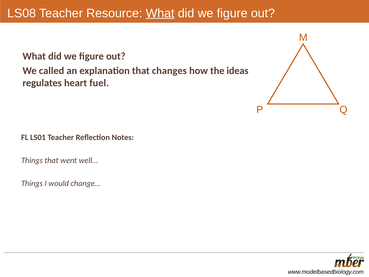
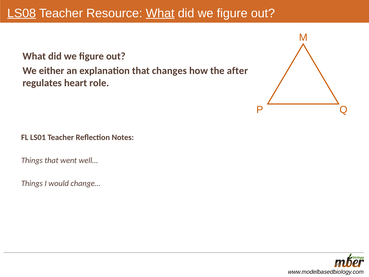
LS08 underline: none -> present
called: called -> either
ideas: ideas -> after
fuel: fuel -> role
